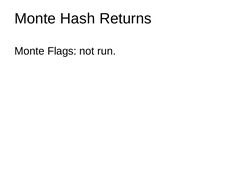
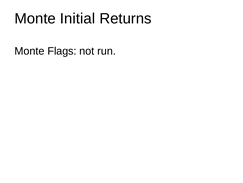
Hash: Hash -> Initial
